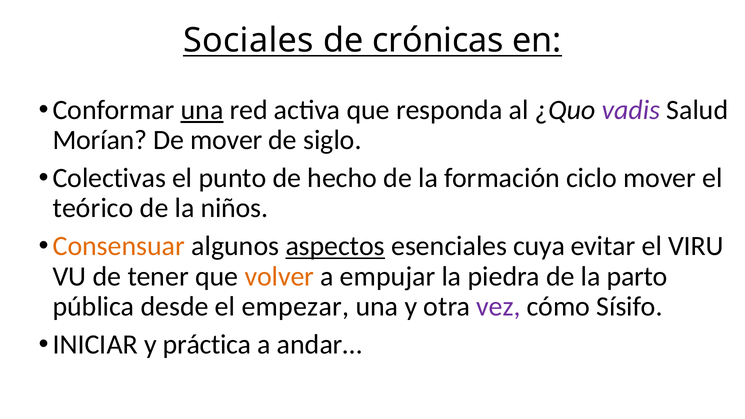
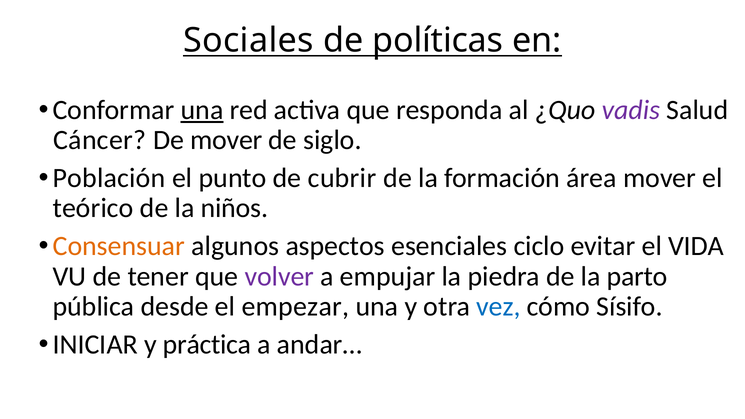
crónicas: crónicas -> políticas
Morían: Morían -> Cáncer
Colectivas: Colectivas -> Población
hecho: hecho -> cubrir
ciclo: ciclo -> área
aspectos underline: present -> none
cuya: cuya -> ciclo
VIRU: VIRU -> VIDA
volver colour: orange -> purple
vez colour: purple -> blue
